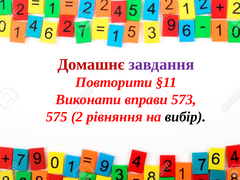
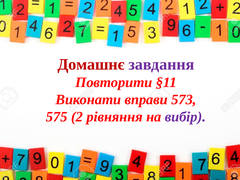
вибір colour: black -> purple
